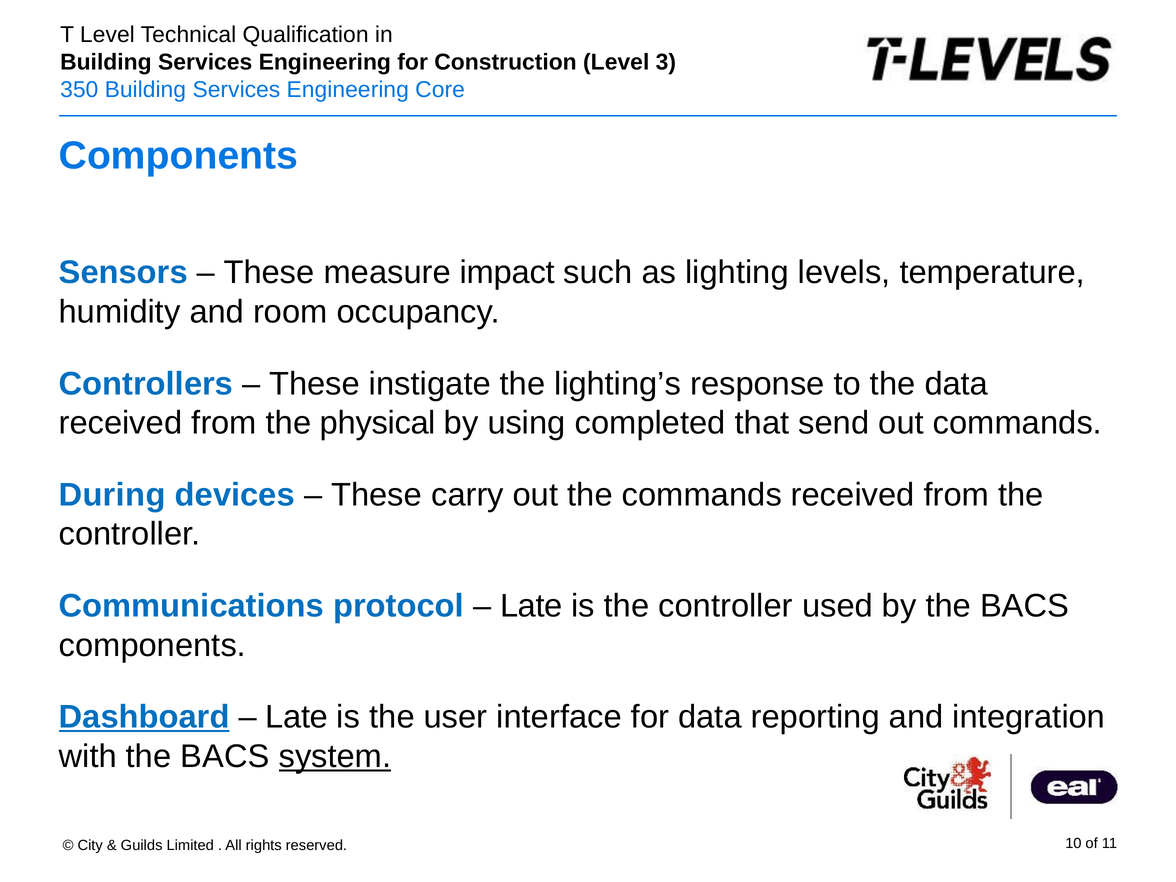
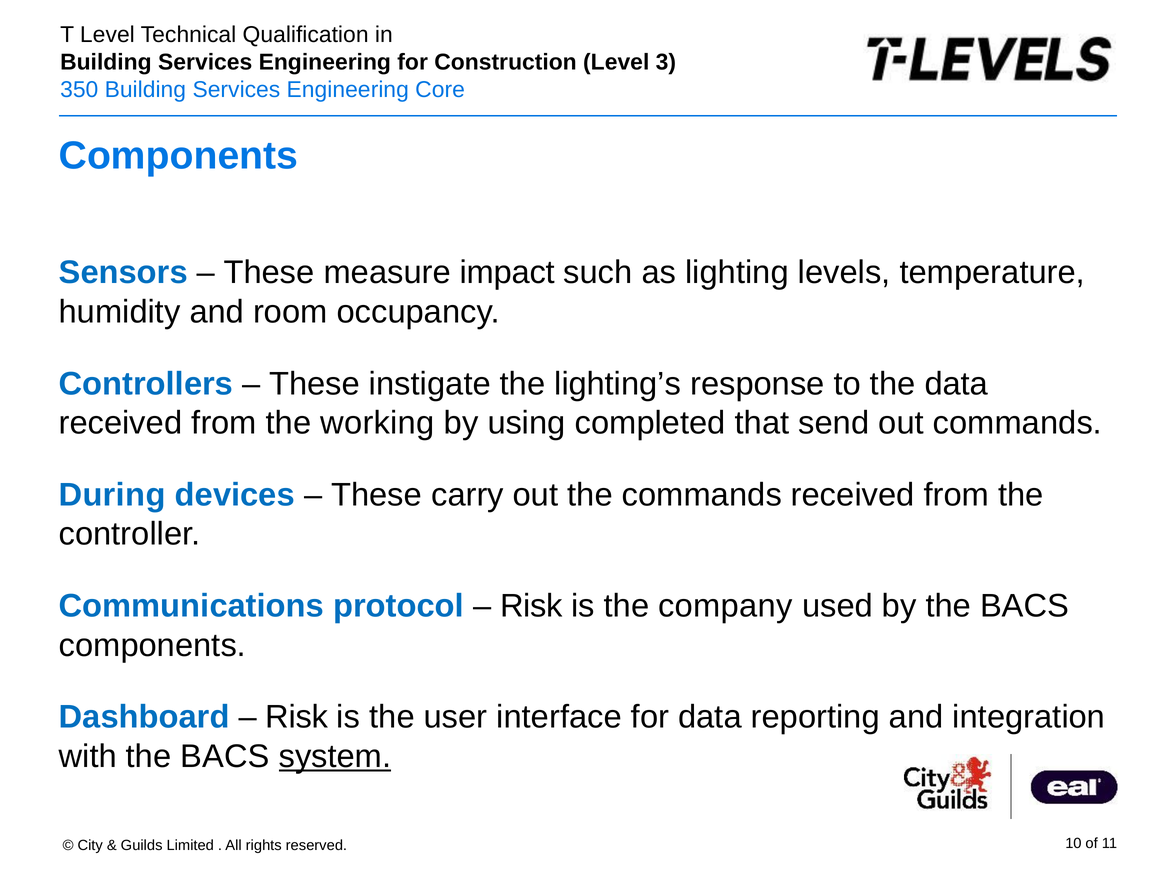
physical: physical -> working
Late at (531, 606): Late -> Risk
is the controller: controller -> company
Dashboard underline: present -> none
Late at (297, 717): Late -> Risk
